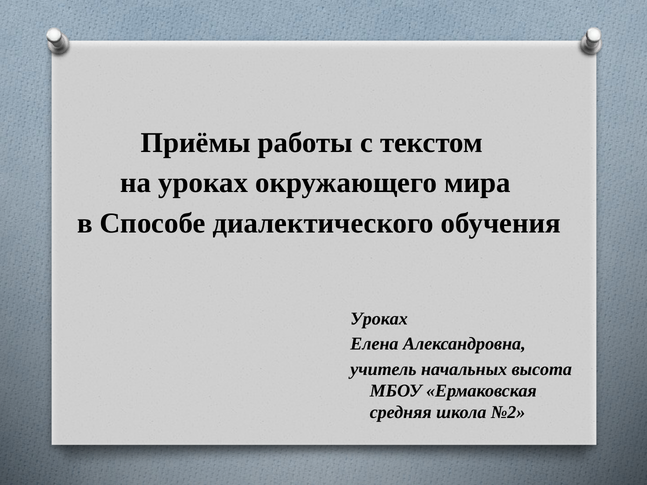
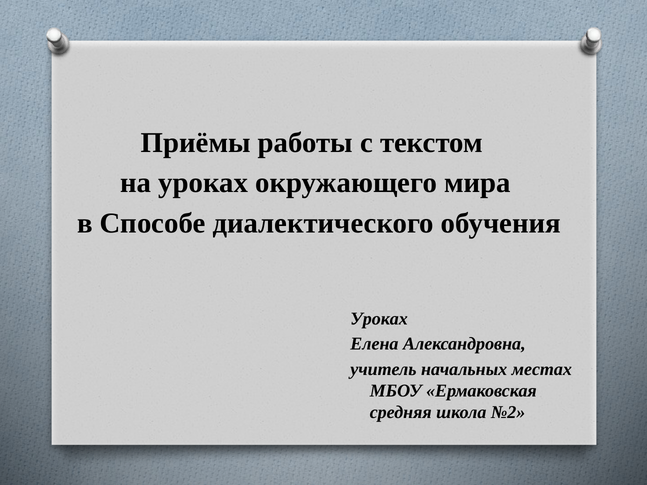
высота: высота -> местах
